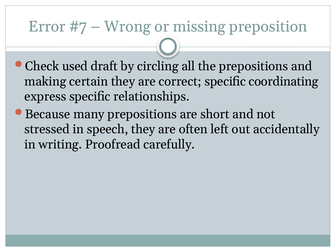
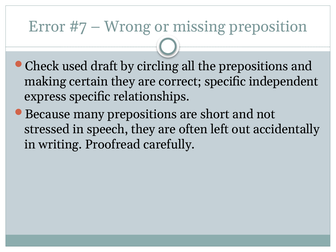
coordinating: coordinating -> independent
